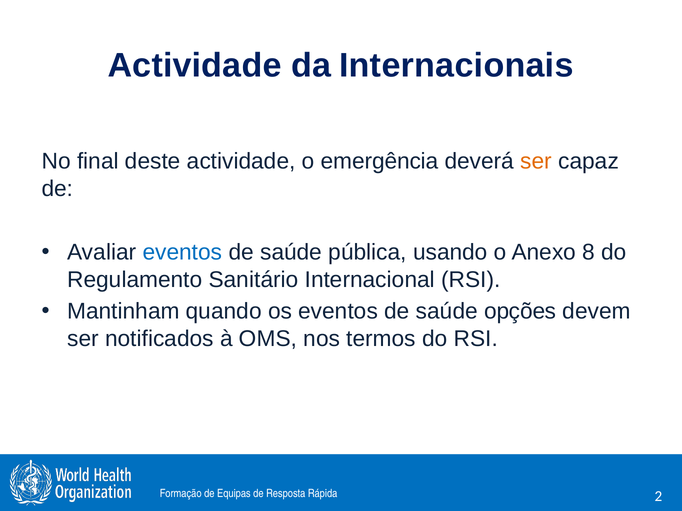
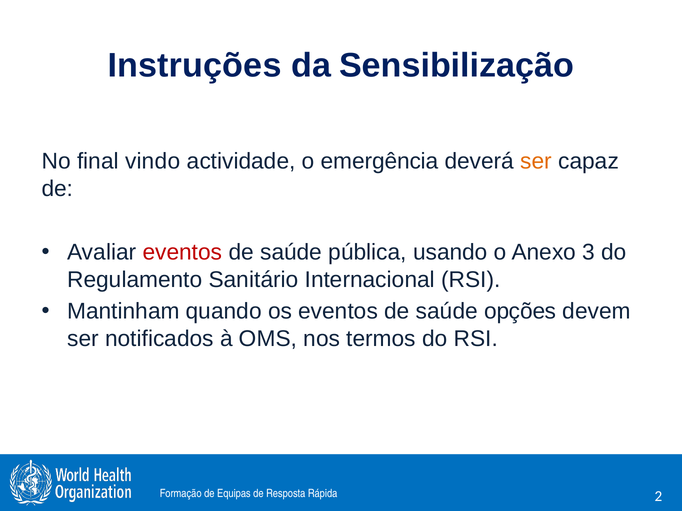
Actividade at (195, 65): Actividade -> Instruções
Internacionais: Internacionais -> Sensibilização
deste: deste -> vindo
eventos at (182, 253) colour: blue -> red
8: 8 -> 3
